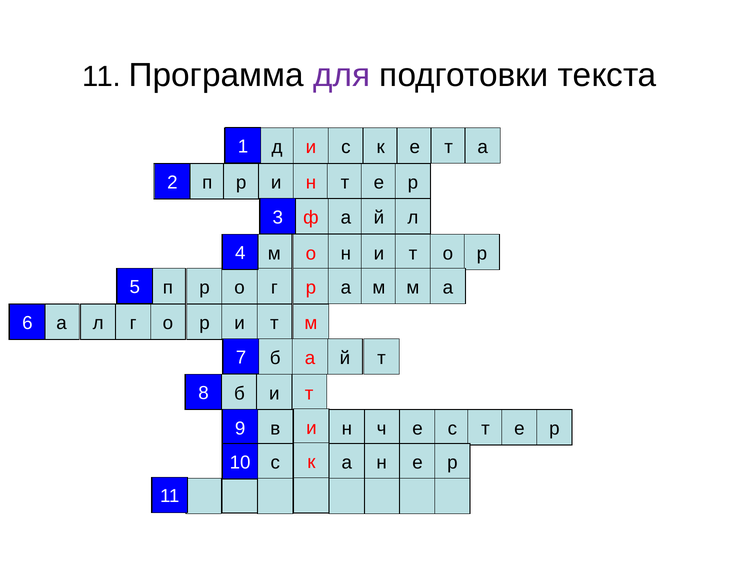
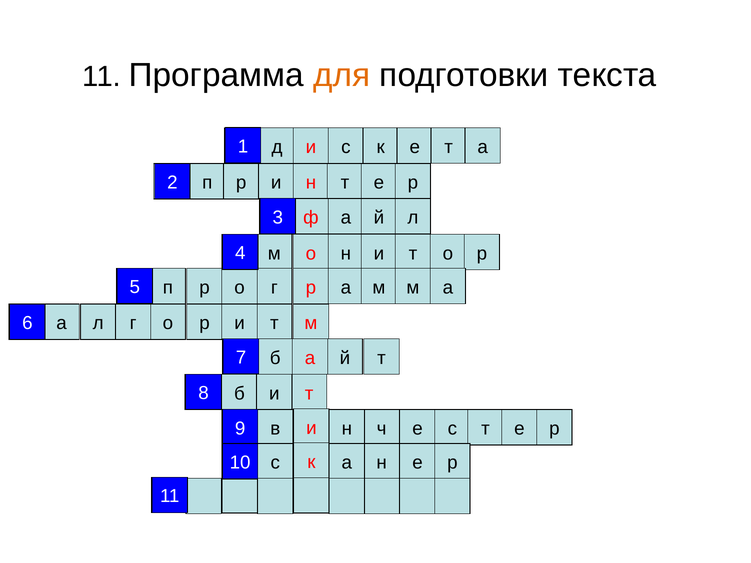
для colour: purple -> orange
